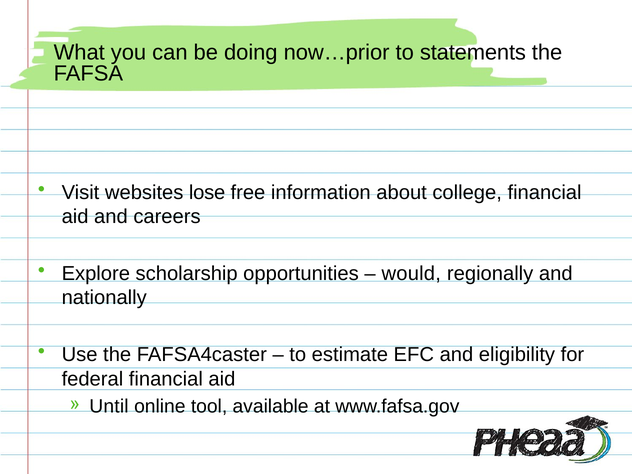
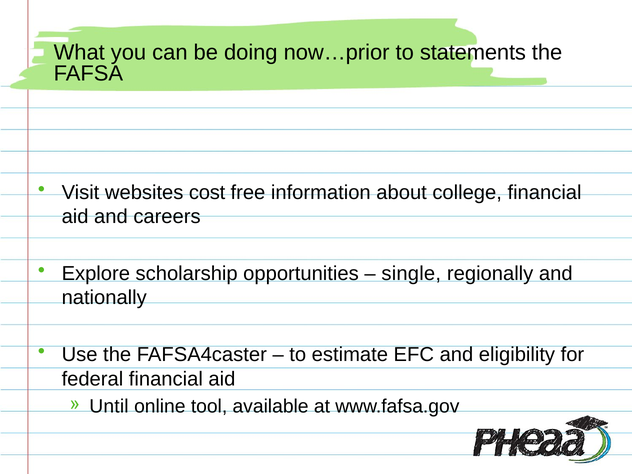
lose: lose -> cost
would: would -> single
